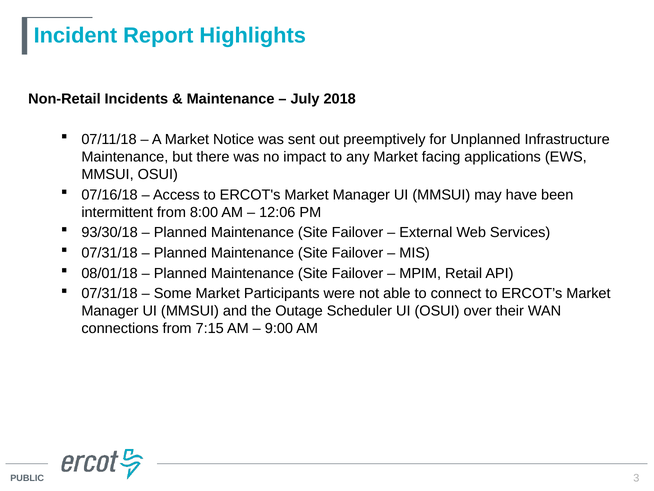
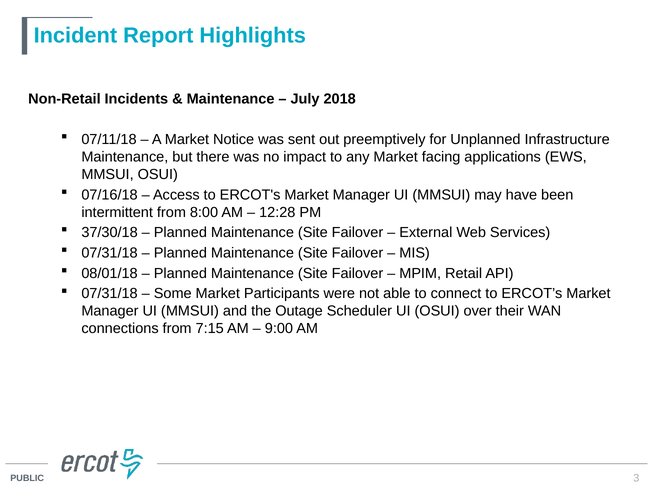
12:06: 12:06 -> 12:28
93/30/18: 93/30/18 -> 37/30/18
